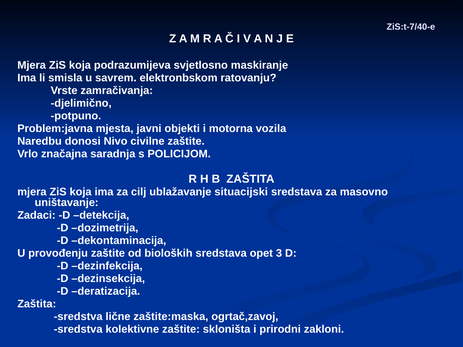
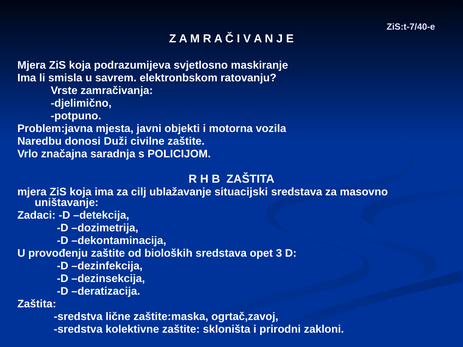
Nivo: Nivo -> Duži
